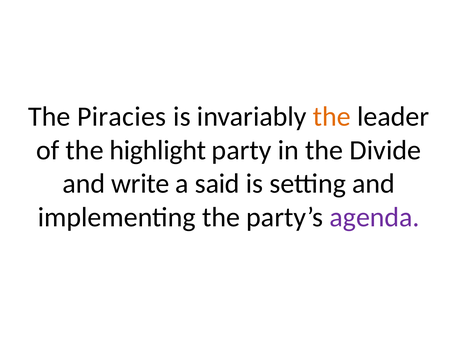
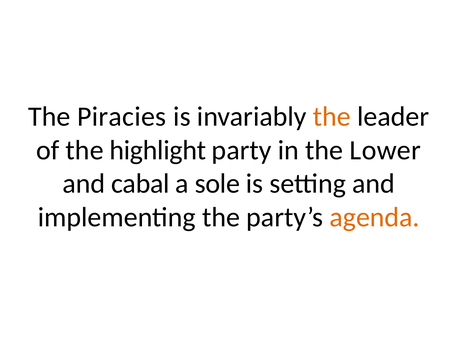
Divide: Divide -> Lower
write: write -> cabal
said: said -> sole
agenda colour: purple -> orange
